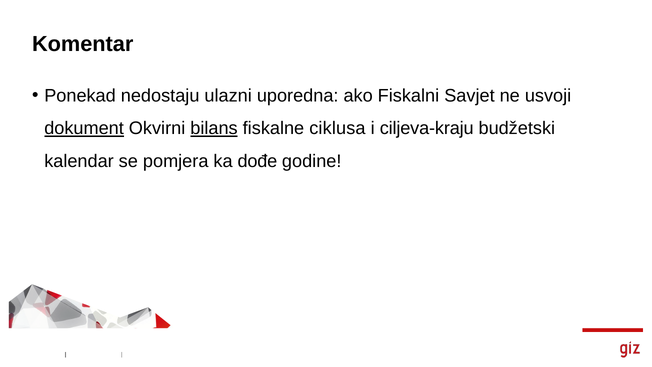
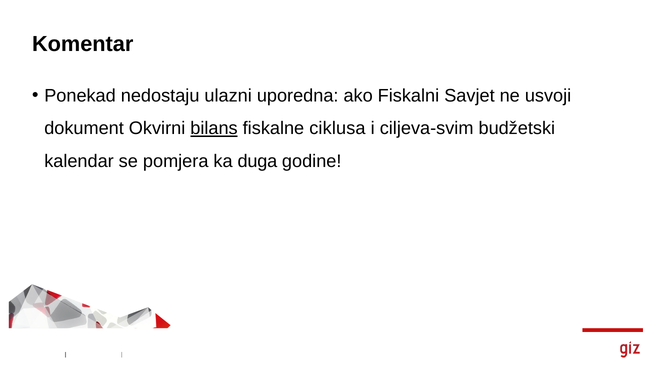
dokument underline: present -> none
ciljeva-kraju: ciljeva-kraju -> ciljeva-svim
dođe: dođe -> duga
